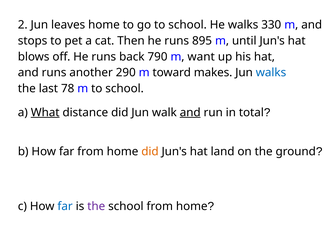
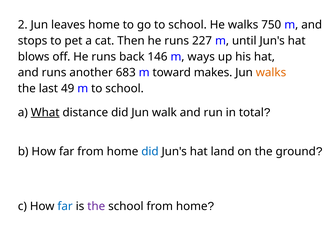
330: 330 -> 750
895: 895 -> 227
790: 790 -> 146
want: want -> ways
290: 290 -> 683
walks at (271, 73) colour: blue -> orange
78: 78 -> 49
and at (190, 112) underline: present -> none
did at (150, 151) colour: orange -> blue
